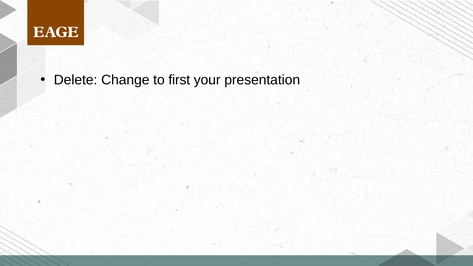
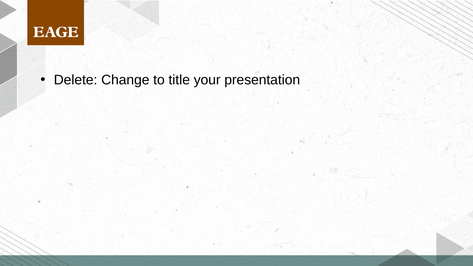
first: first -> title
